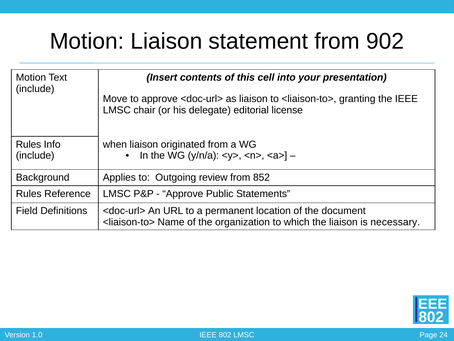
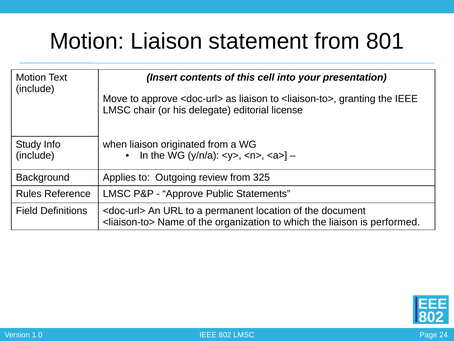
902: 902 -> 801
Rules at (29, 144): Rules -> Study
852: 852 -> 325
necessary: necessary -> performed
